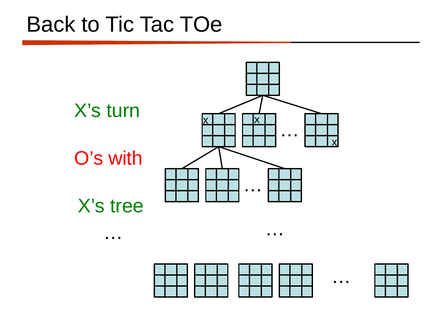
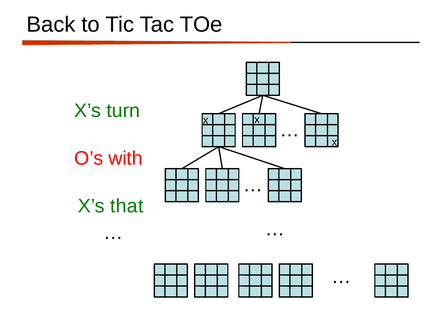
tree: tree -> that
